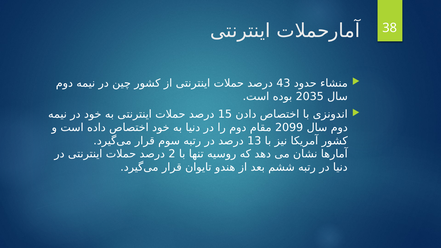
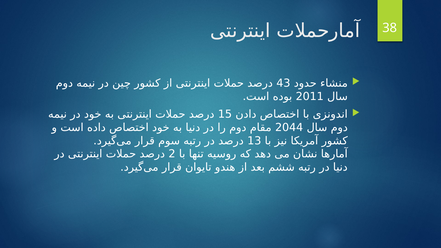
2035: 2035 -> 2011
2099: 2099 -> 2044
